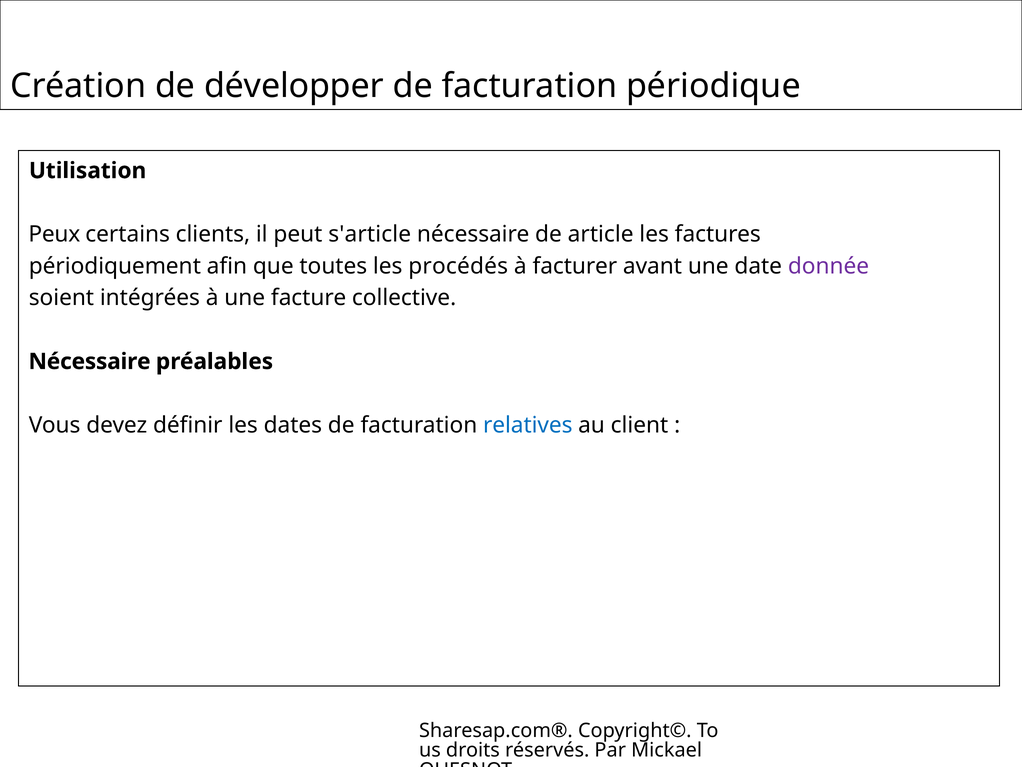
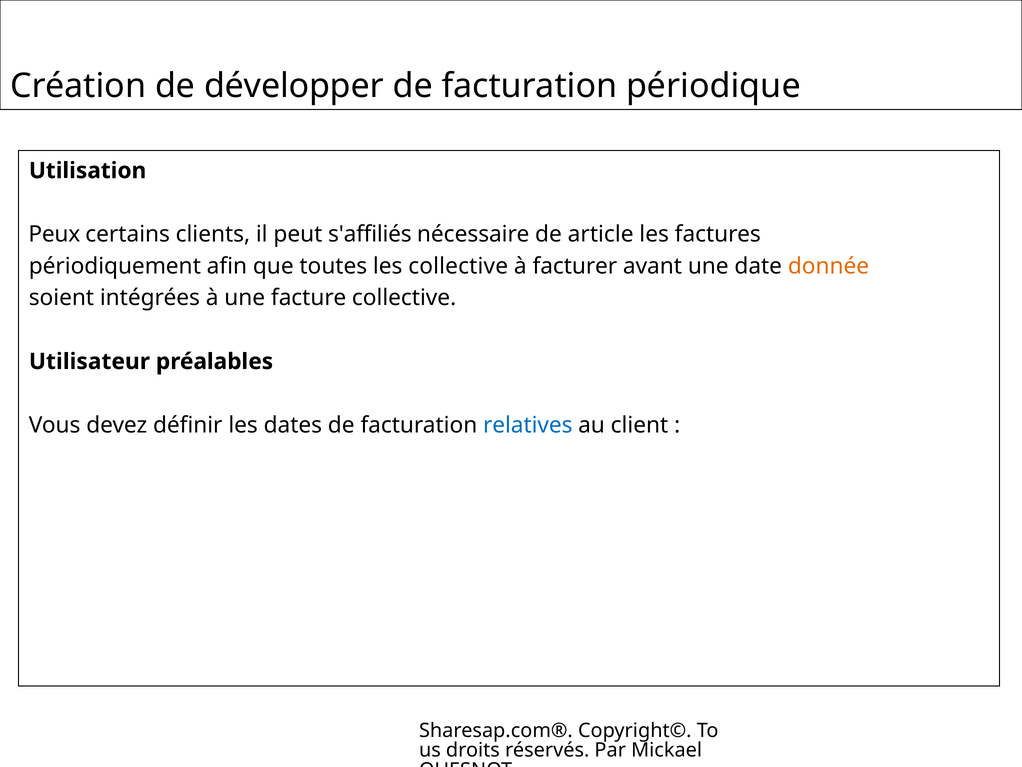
s'article: s'article -> s'affiliés
les procédés: procédés -> collective
donnée colour: purple -> orange
Nécessaire at (90, 361): Nécessaire -> Utilisateur
